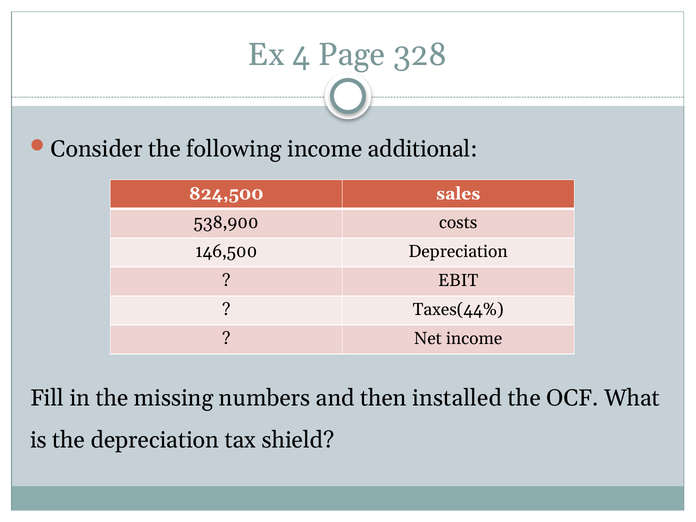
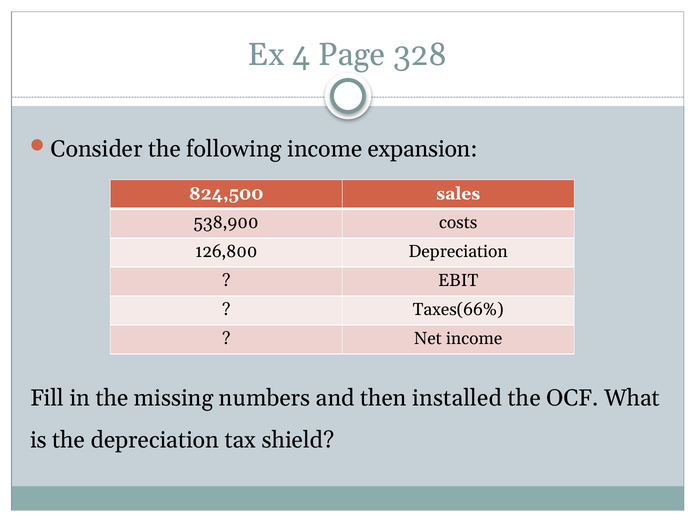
additional: additional -> expansion
146,500: 146,500 -> 126,800
Taxes(44%: Taxes(44% -> Taxes(66%
